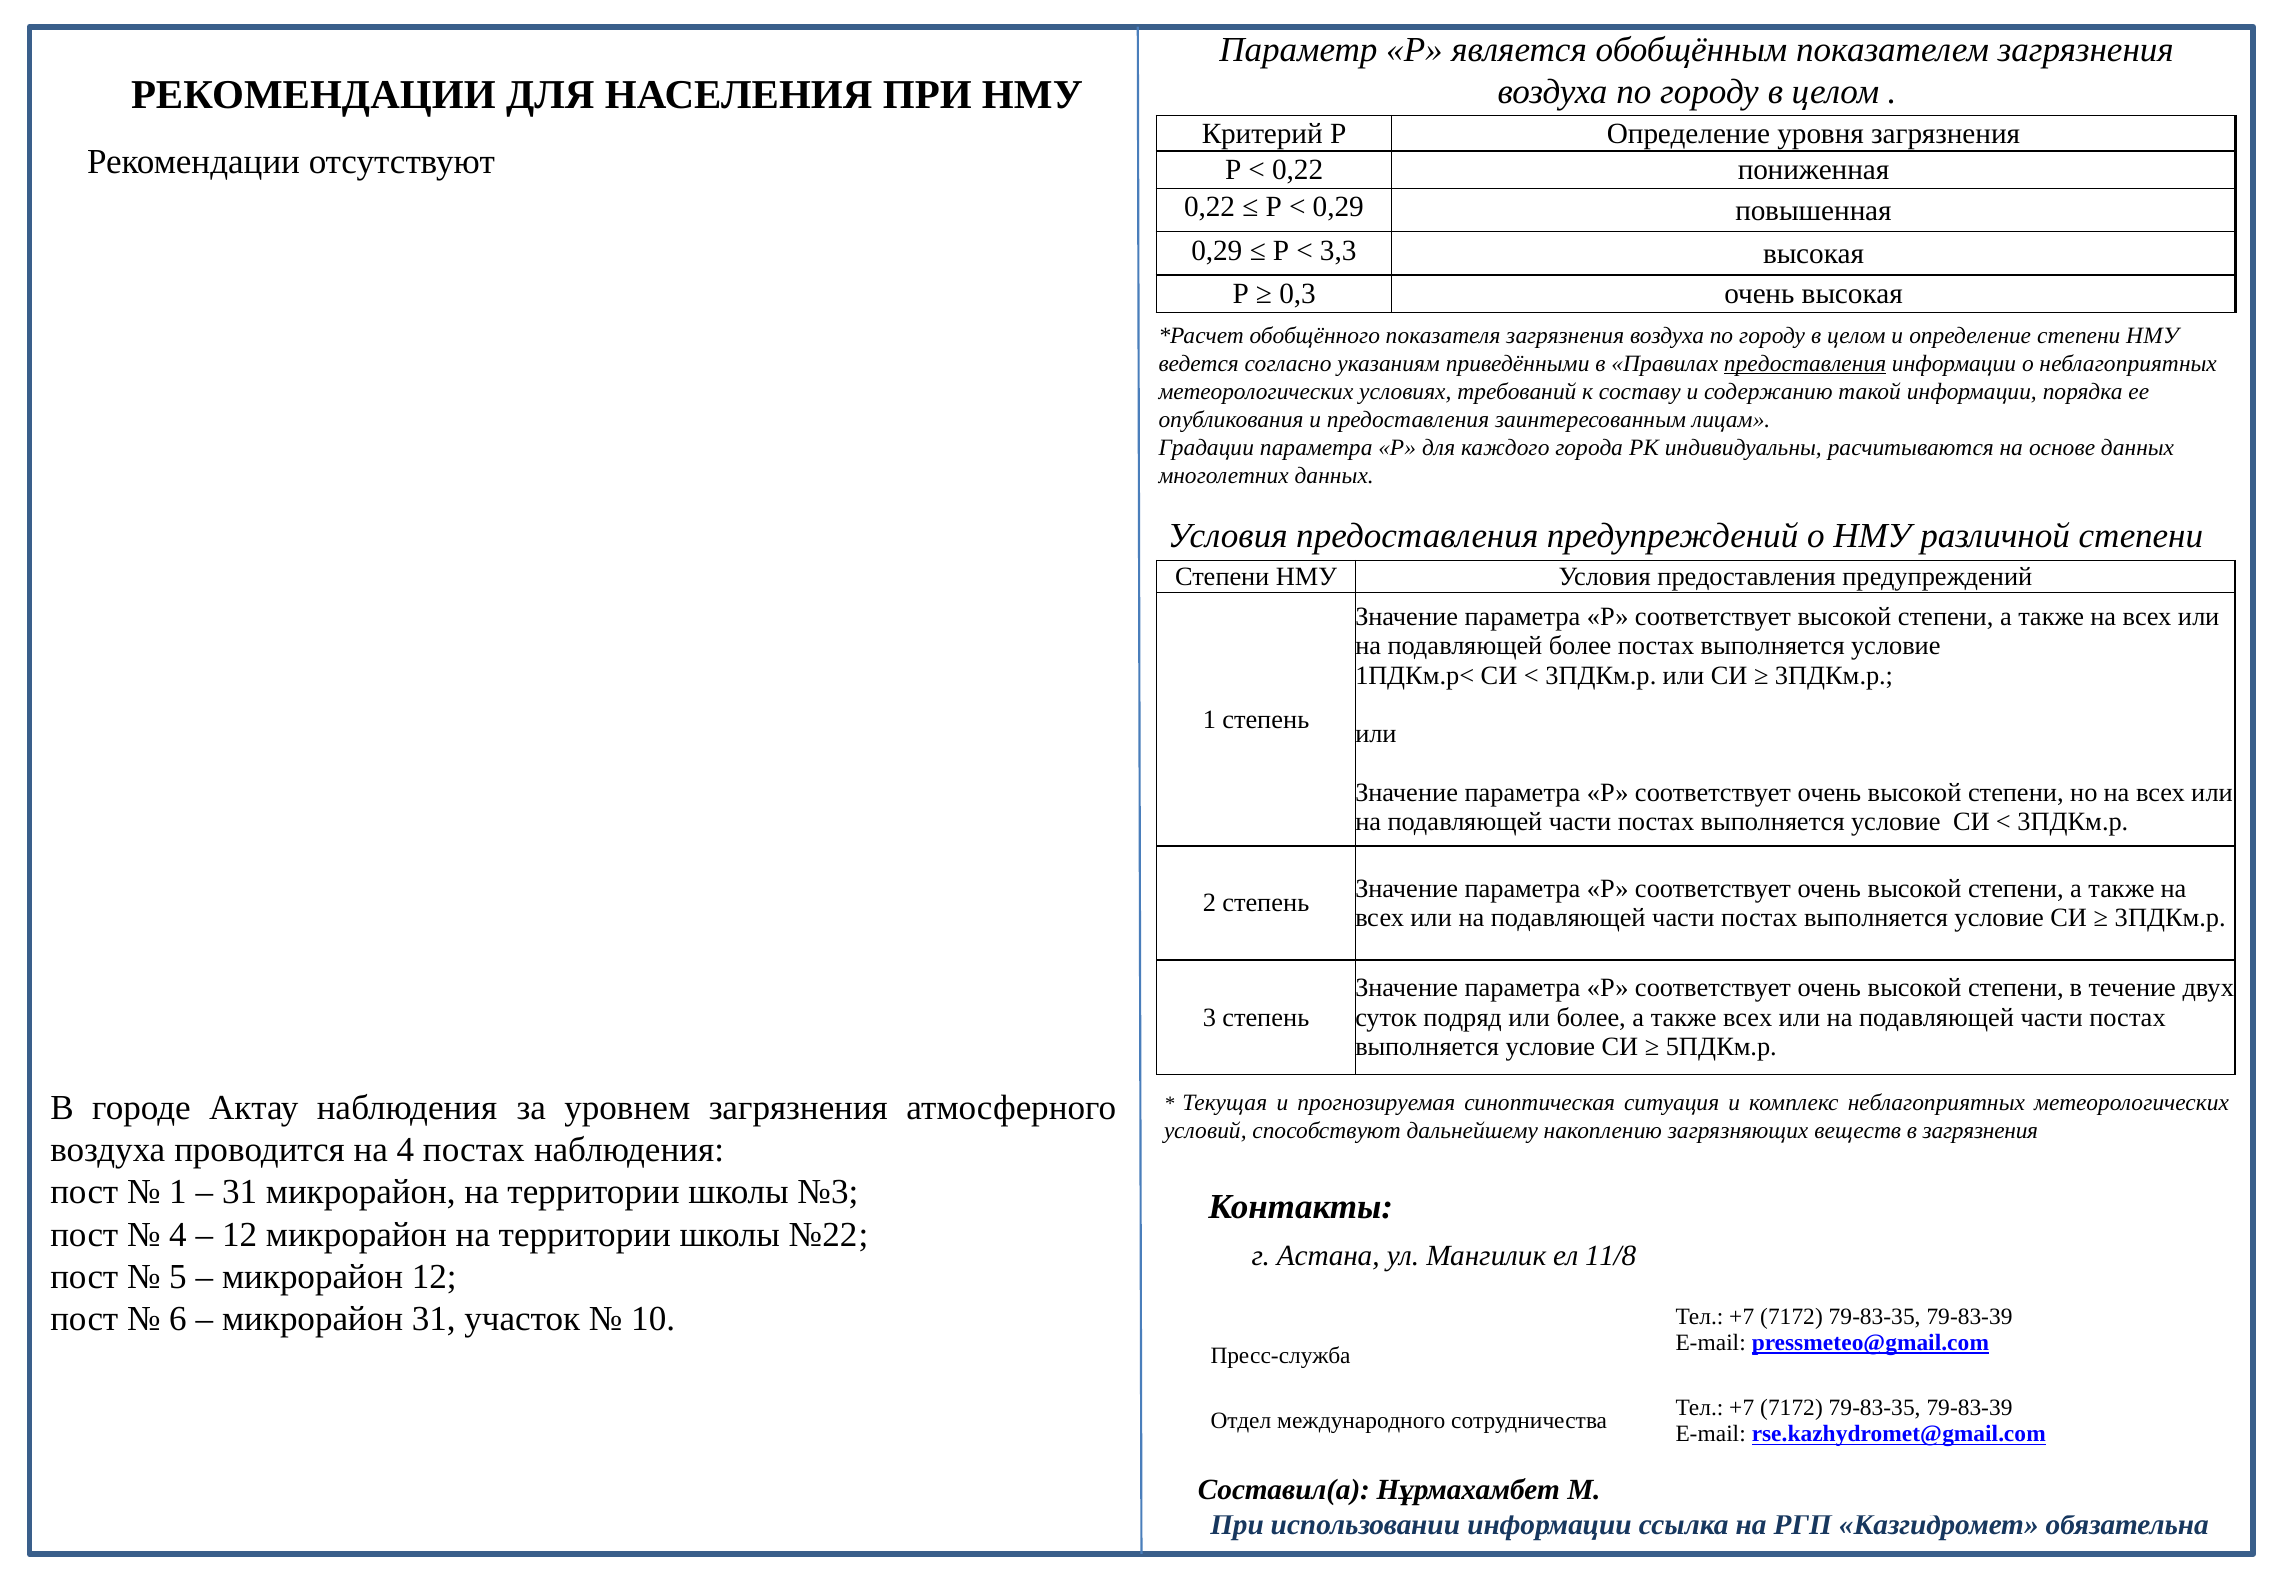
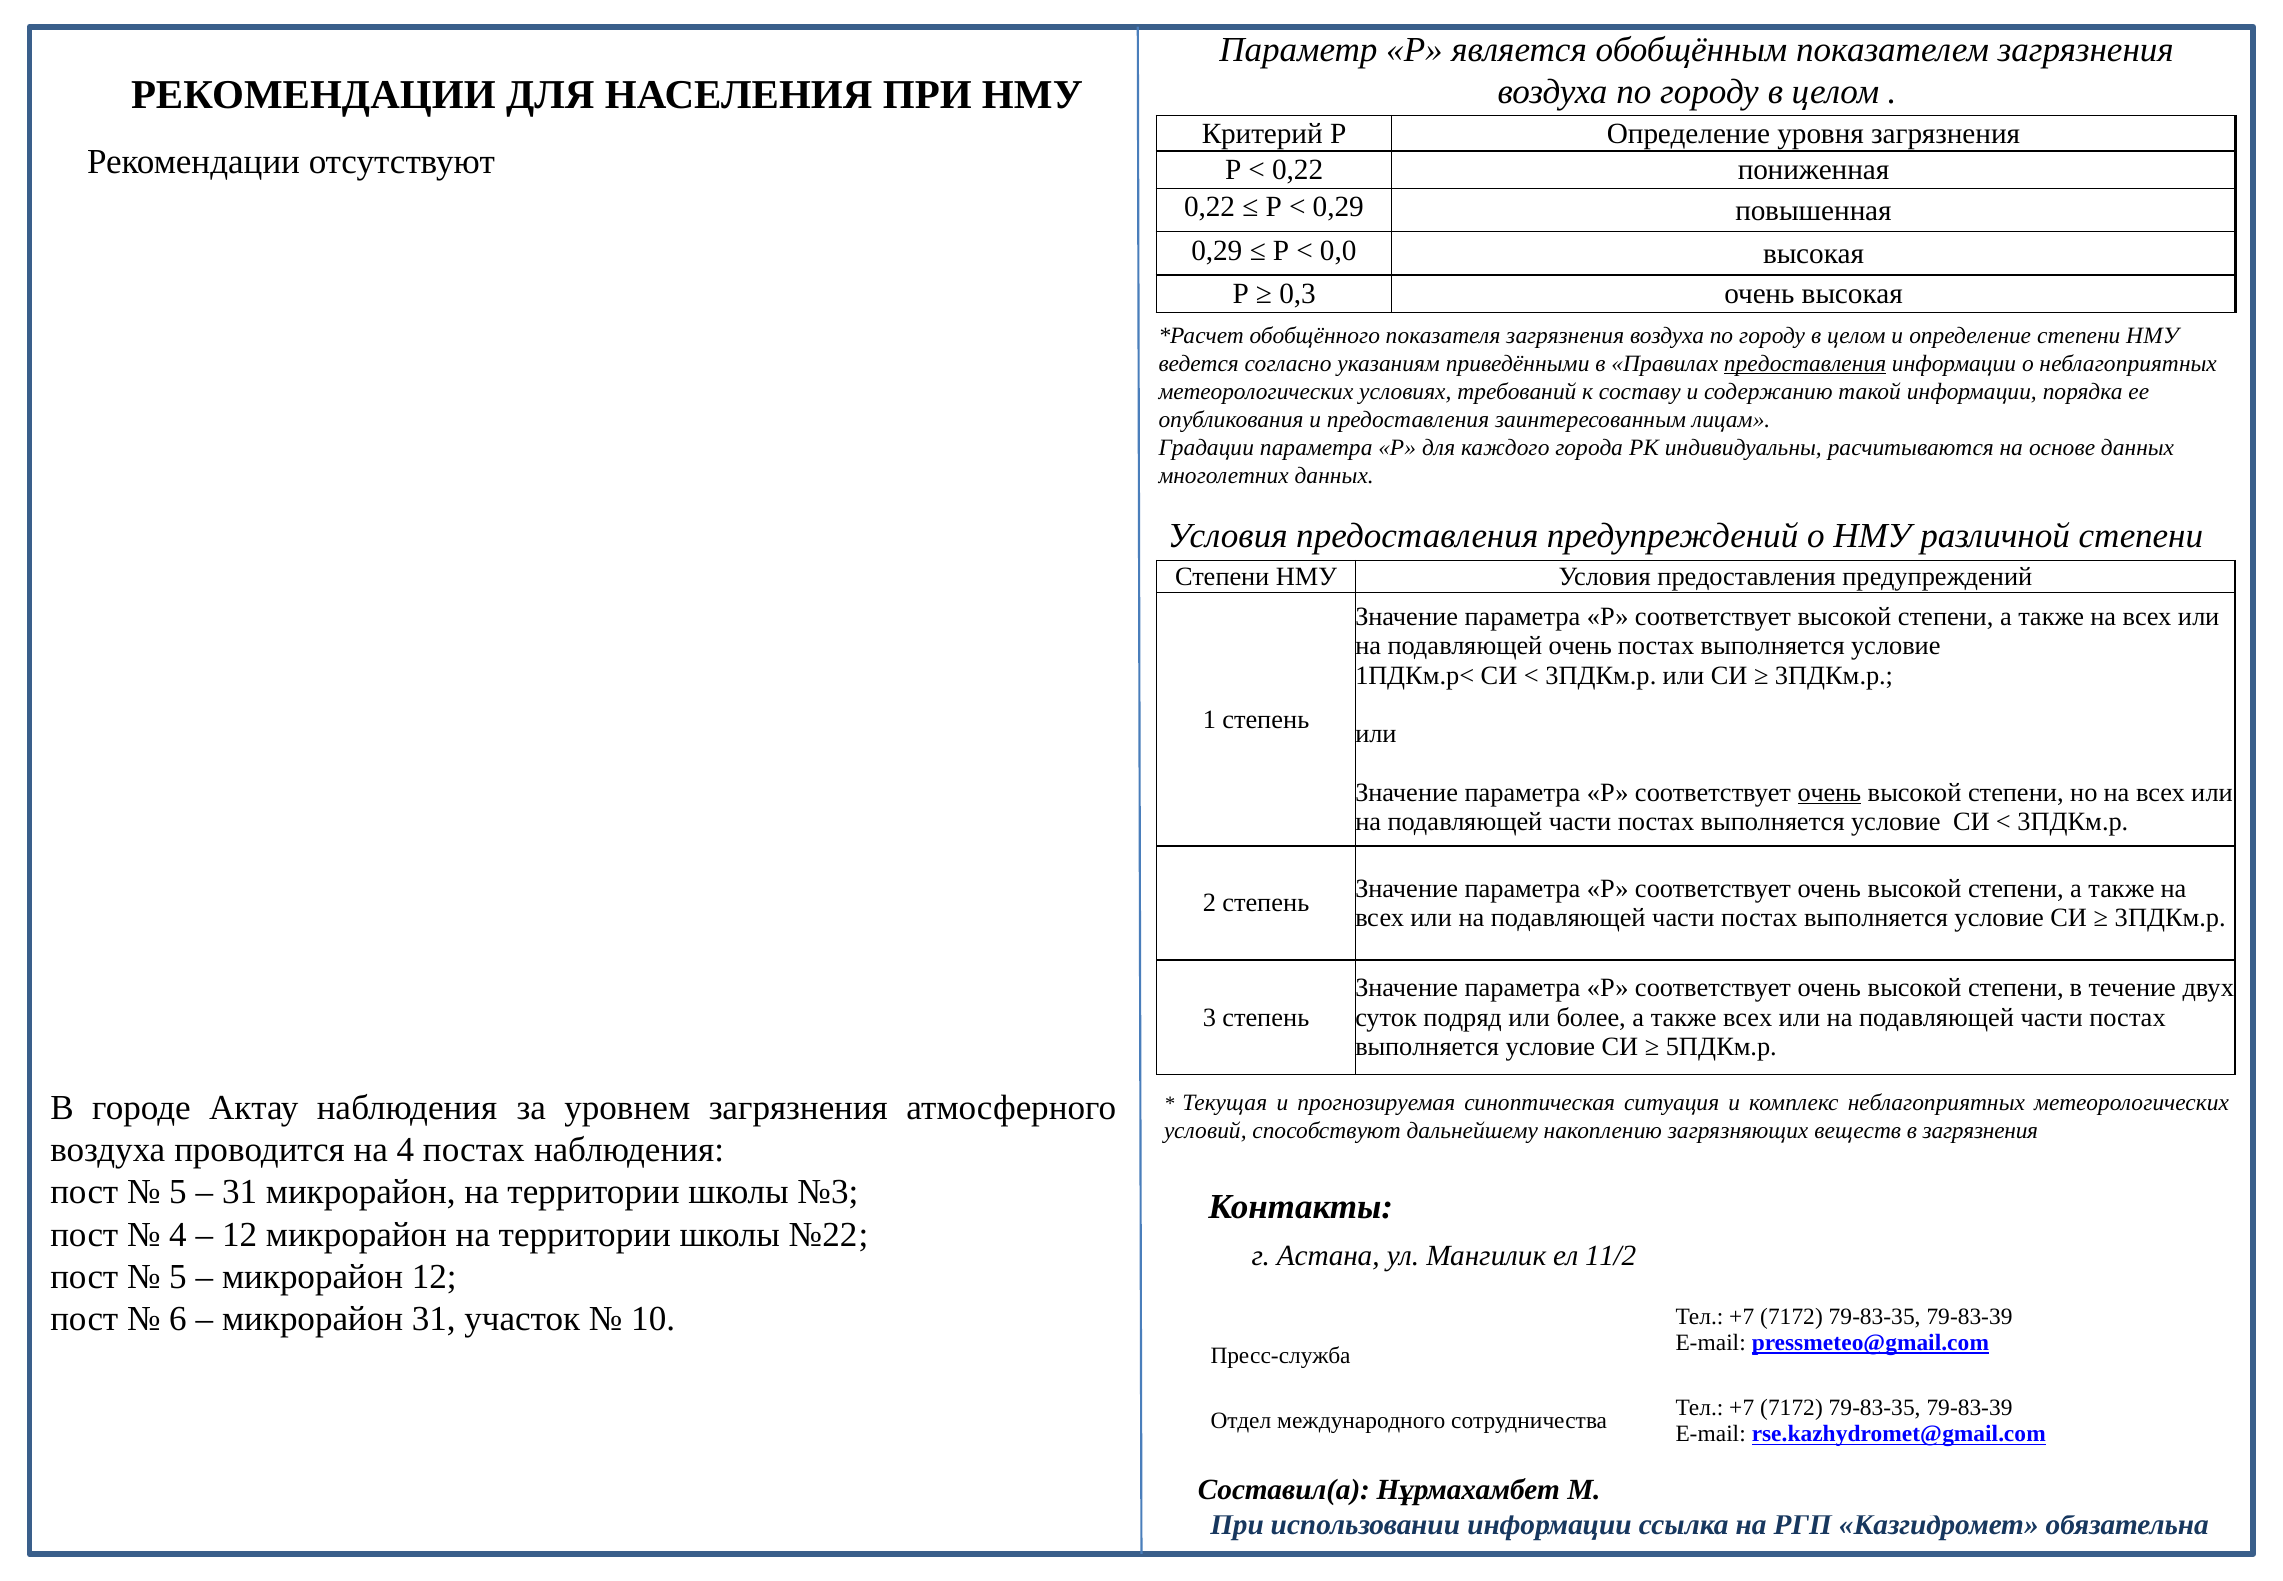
3,3: 3,3 -> 0,0
подавляющей более: более -> очень
очень at (1829, 792) underline: none -> present
1 at (178, 1192): 1 -> 5
11/8: 11/8 -> 11/2
